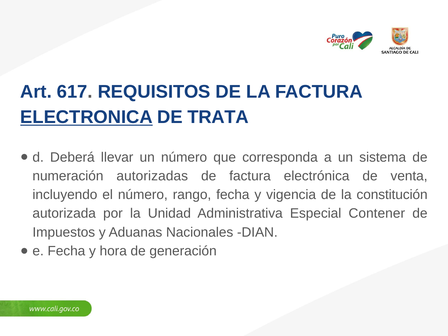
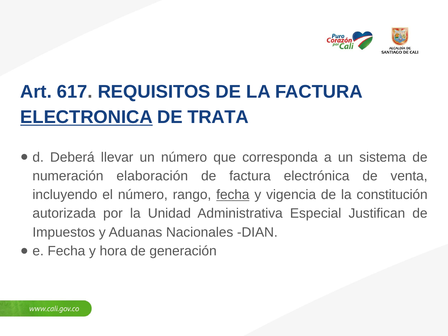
autorizadas: autorizadas -> elaboración
fecha at (233, 195) underline: none -> present
Contener: Contener -> Justifican
